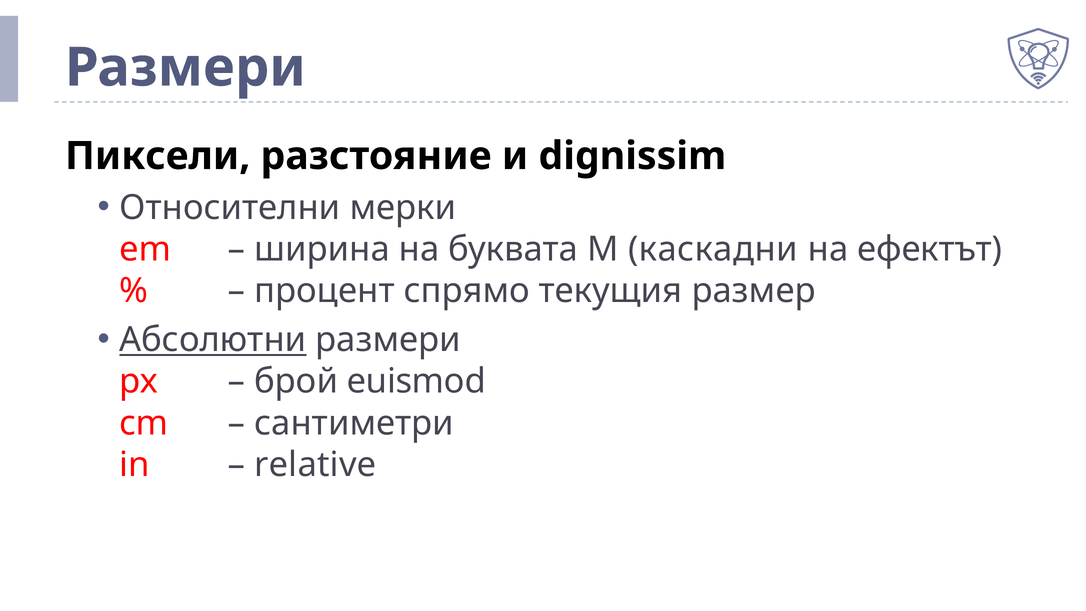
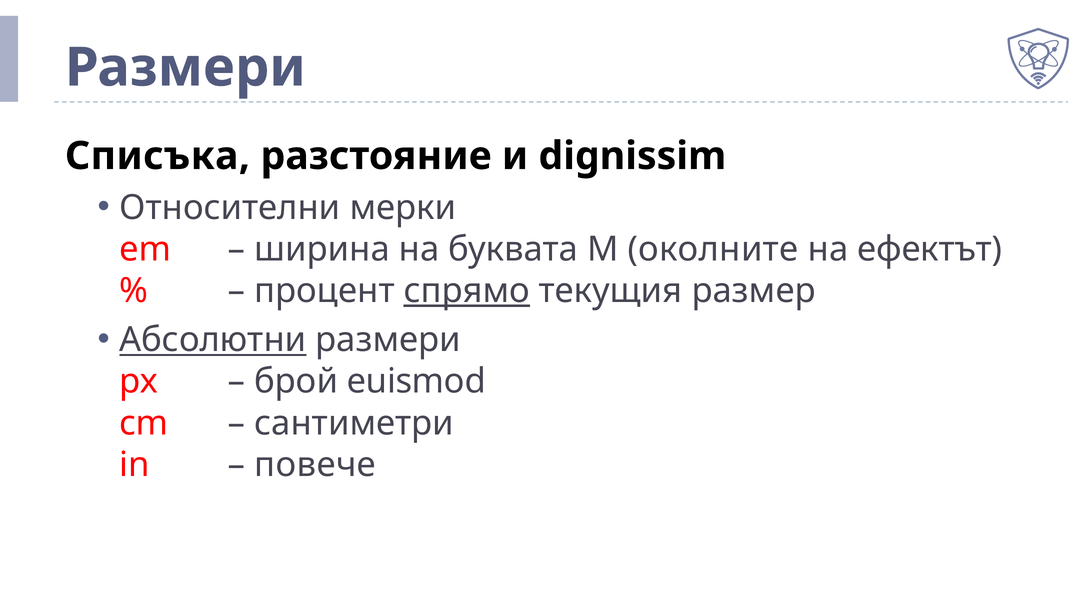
Пиксели: Пиксели -> Списъка
каскадни: каскадни -> околните
спрямо underline: none -> present
relative: relative -> повече
